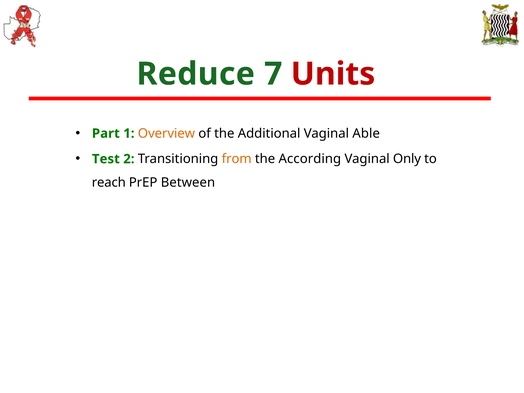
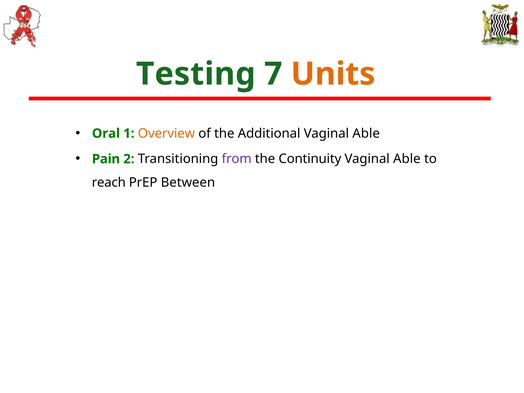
Reduce: Reduce -> Testing
Units colour: red -> orange
Part: Part -> Oral
Test: Test -> Pain
from colour: orange -> purple
According: According -> Continuity
Only at (407, 159): Only -> Able
